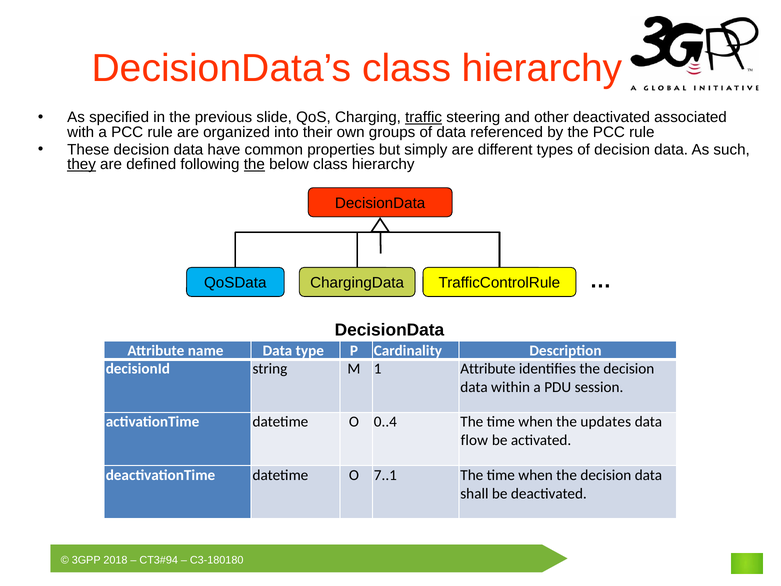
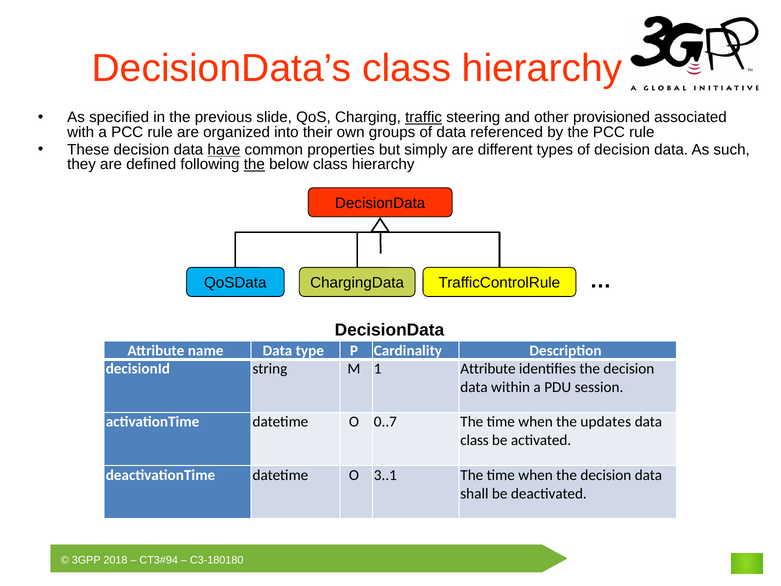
other deactivated: deactivated -> provisioned
have underline: none -> present
they underline: present -> none
0..4: 0..4 -> 0..7
flow at (474, 440): flow -> class
7..1: 7..1 -> 3..1
